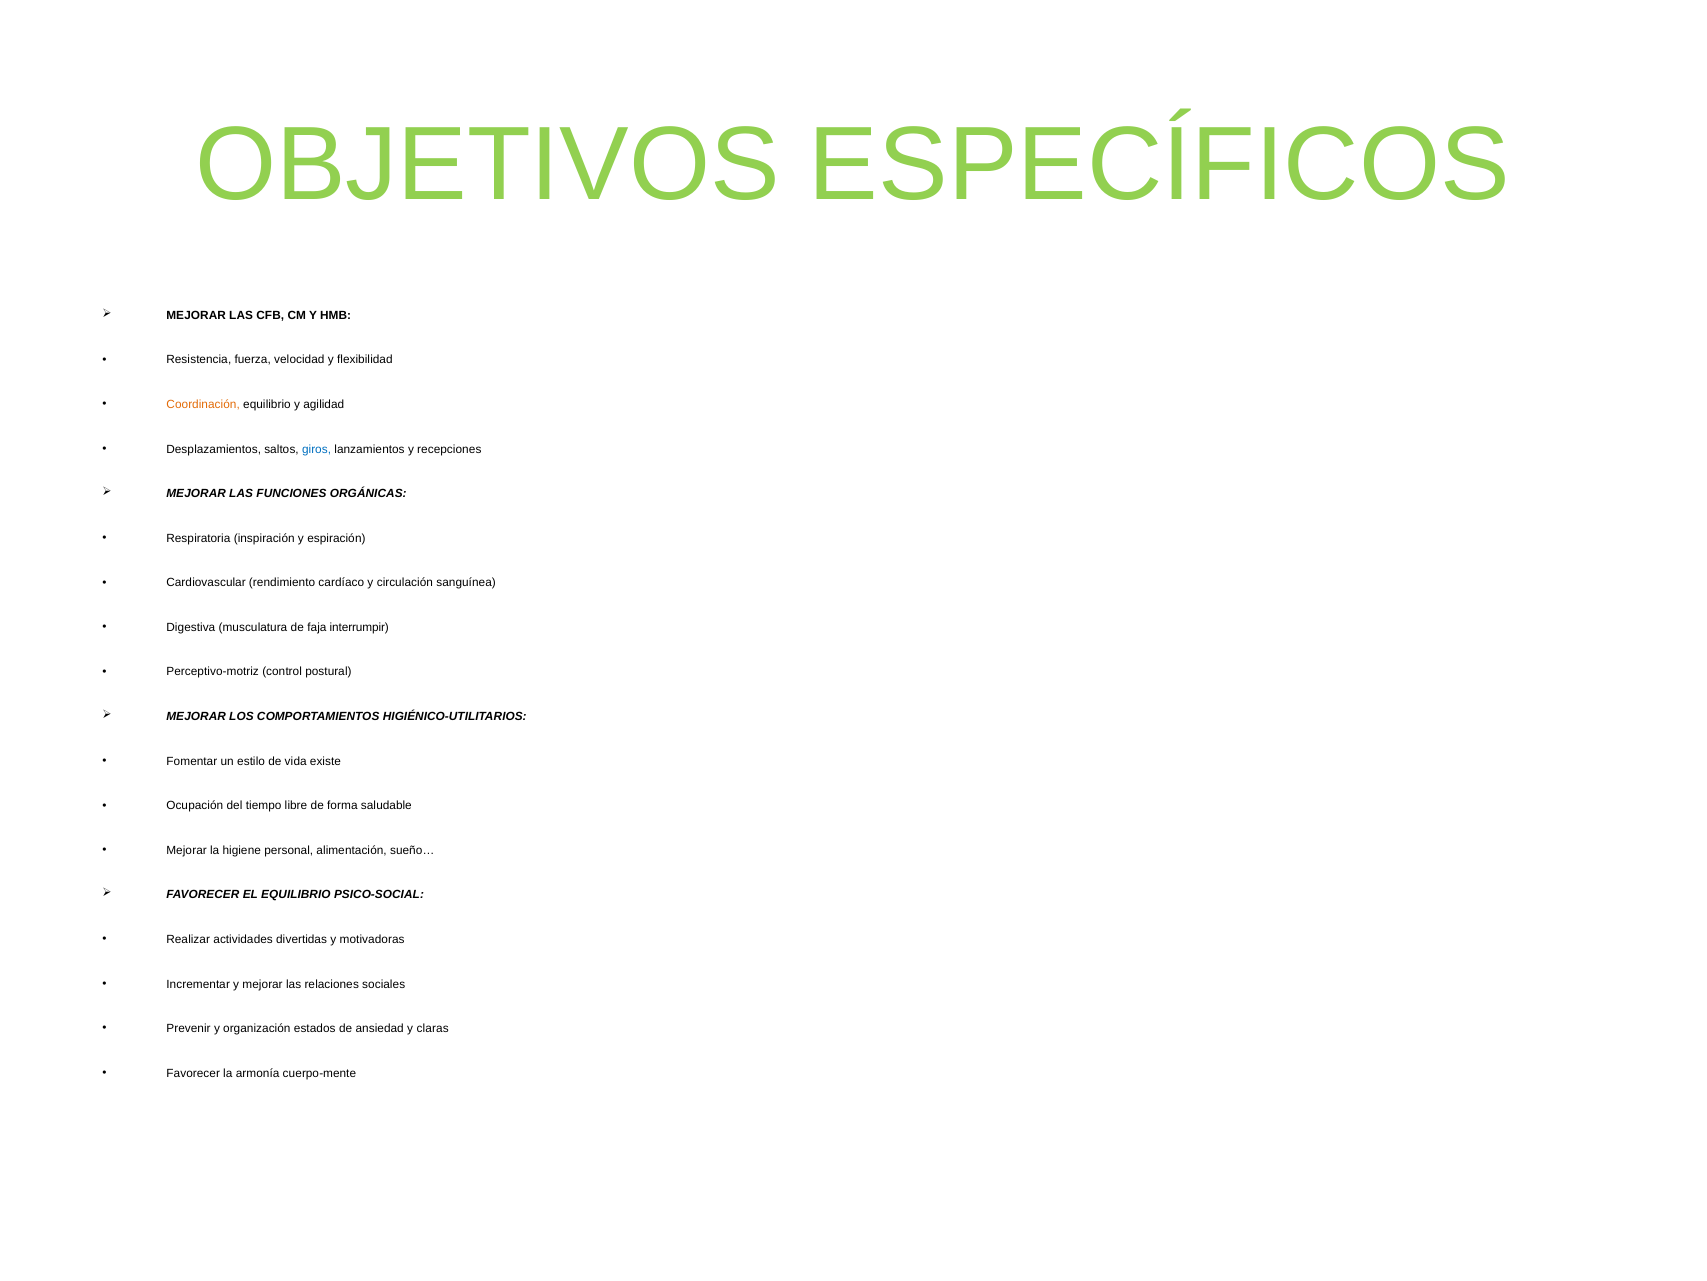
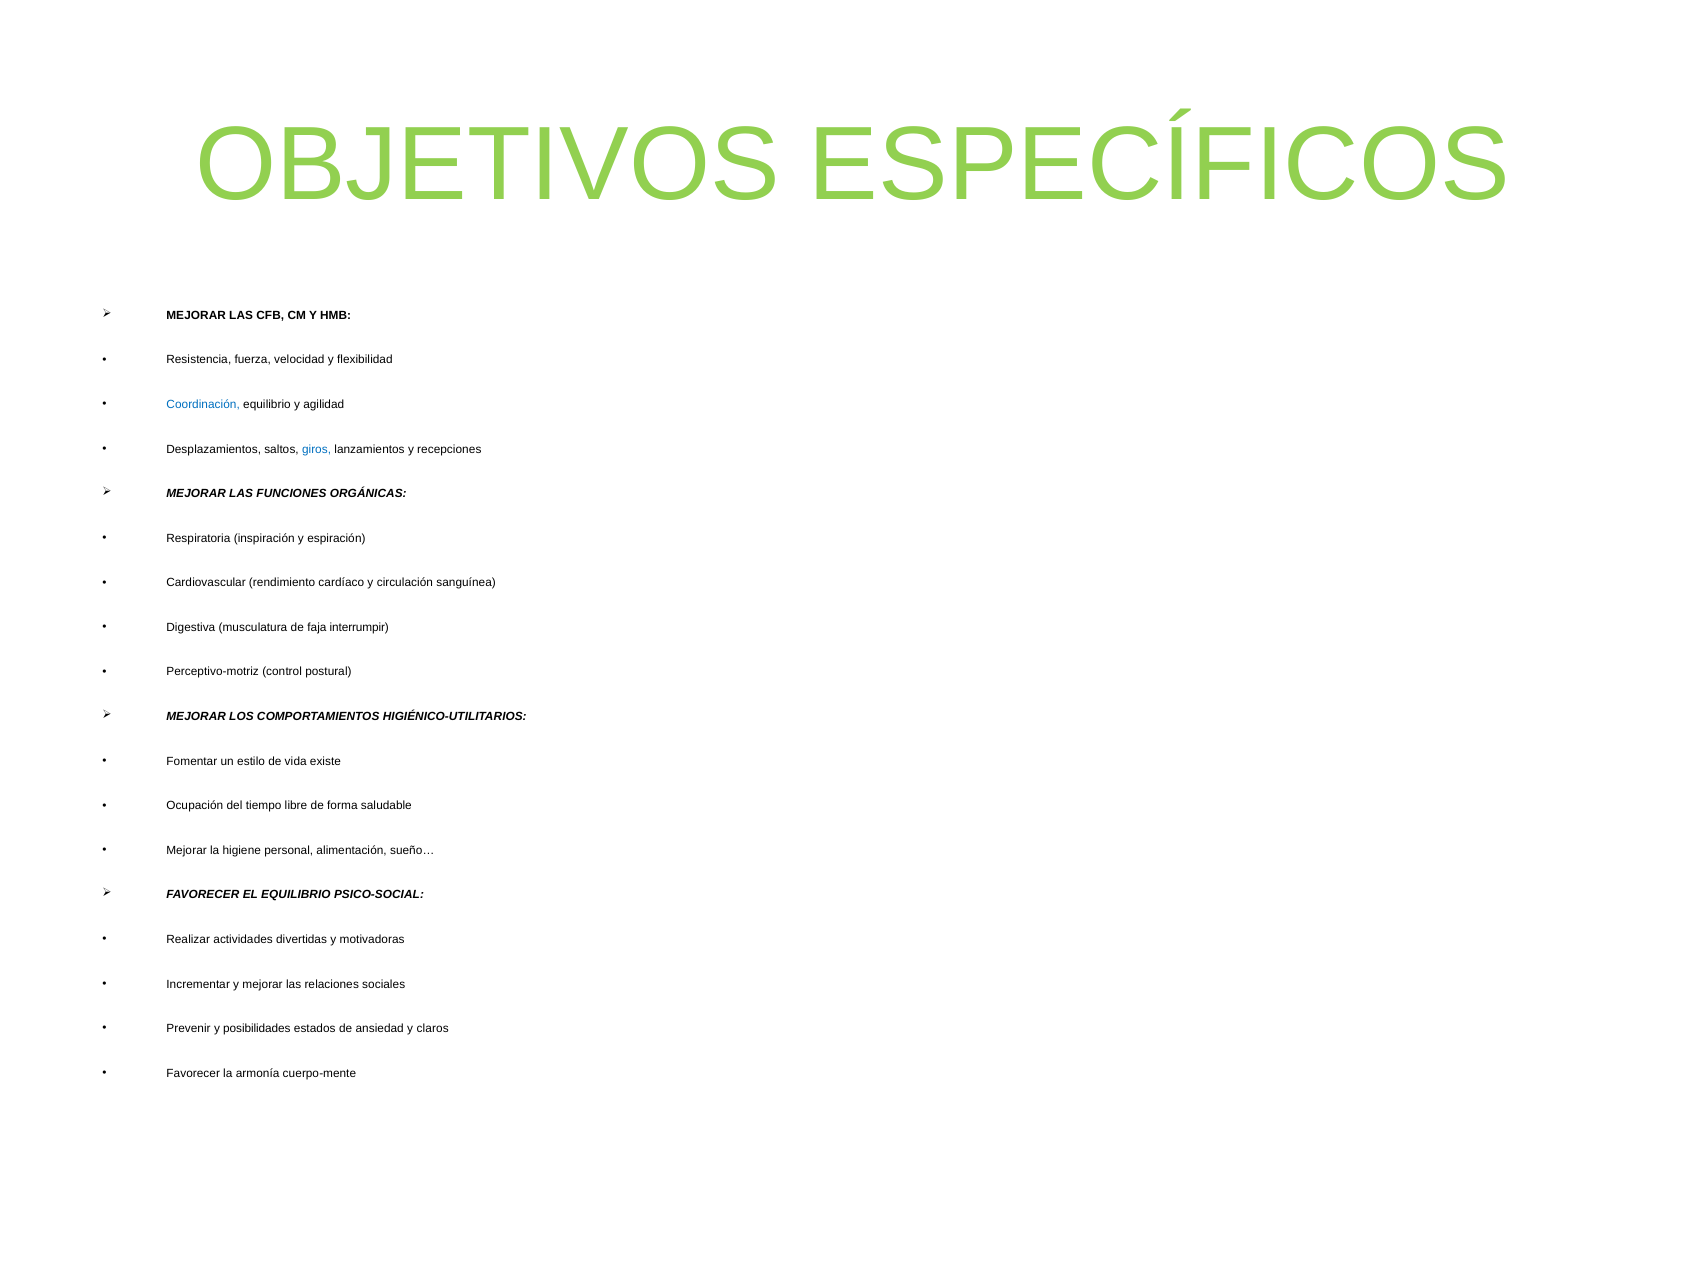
Coordinación colour: orange -> blue
organización: organización -> posibilidades
claras: claras -> claros
